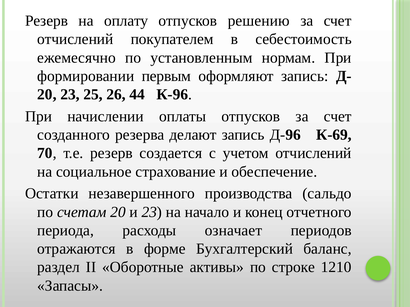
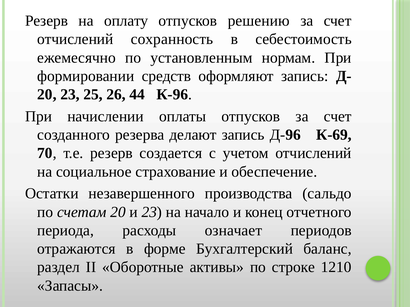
покупателем: покупателем -> сохранность
первым: первым -> средств
